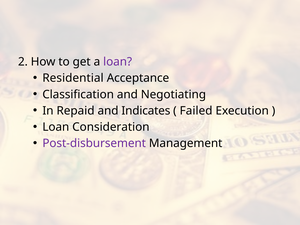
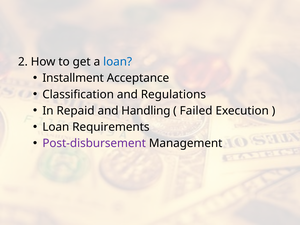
loan at (118, 62) colour: purple -> blue
Residential: Residential -> Installment
Negotiating: Negotiating -> Regulations
Indicates: Indicates -> Handling
Consideration: Consideration -> Requirements
